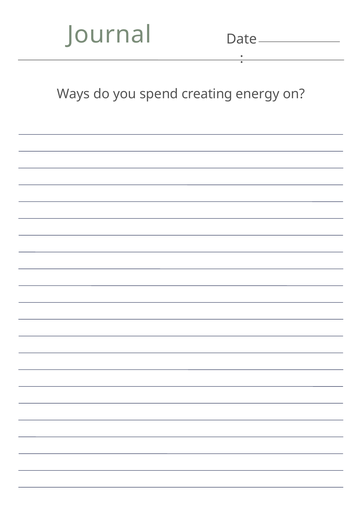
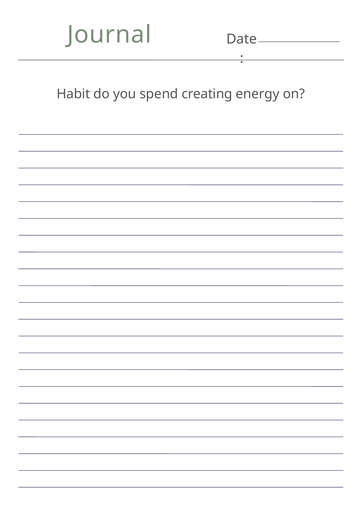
Ways: Ways -> Habit
